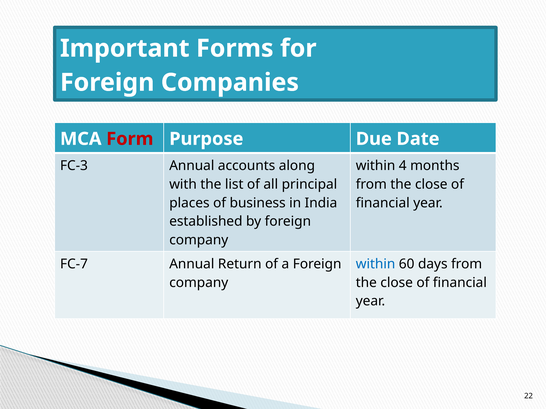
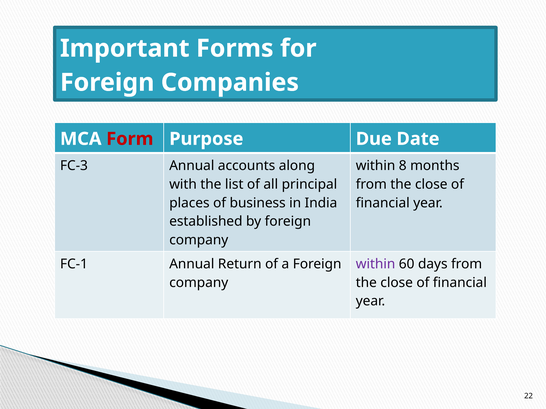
4: 4 -> 8
FC-7: FC-7 -> FC-1
within at (376, 264) colour: blue -> purple
